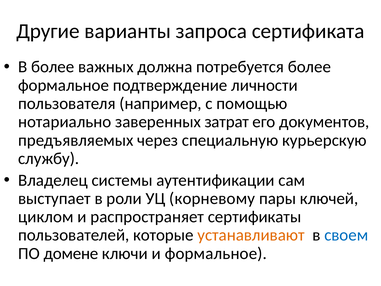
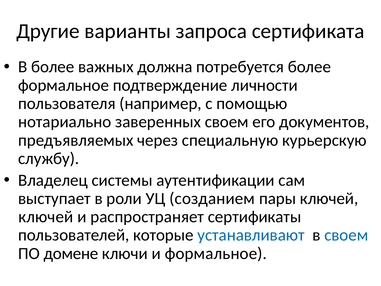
заверенных затрат: затрат -> своем
корневому: корневому -> созданием
циклом at (46, 217): циклом -> ключей
устанавливают colour: orange -> blue
